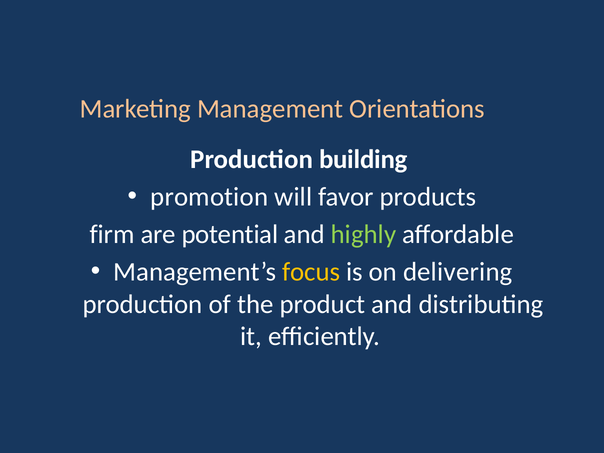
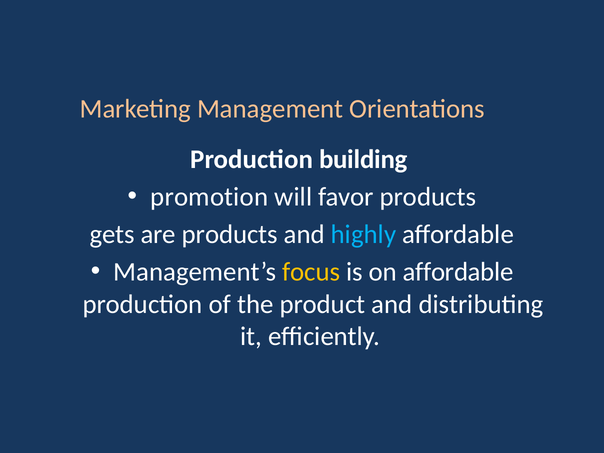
firm: firm -> gets
are potential: potential -> products
highly colour: light green -> light blue
on delivering: delivering -> affordable
